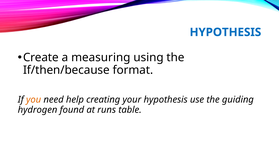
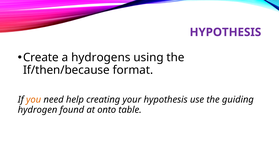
HYPOTHESIS at (225, 32) colour: blue -> purple
measuring: measuring -> hydrogens
runs: runs -> onto
